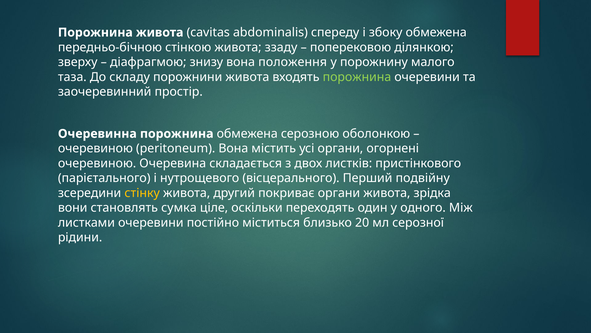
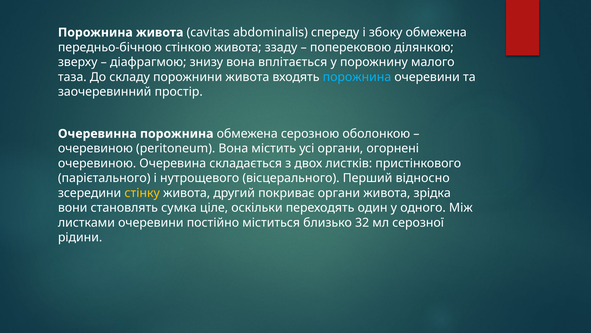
положення: положення -> вплітається
порожнина at (357, 77) colour: light green -> light blue
подвійну: подвійну -> відносно
20: 20 -> 32
